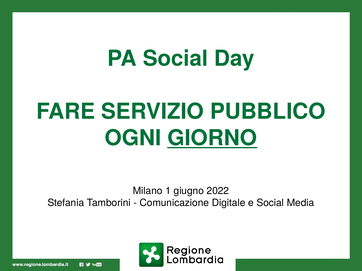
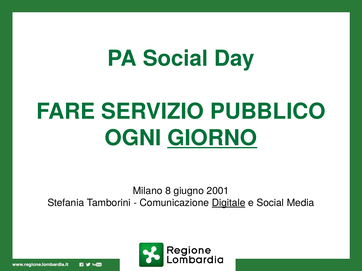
1: 1 -> 8
2022: 2022 -> 2001
Digitale underline: none -> present
